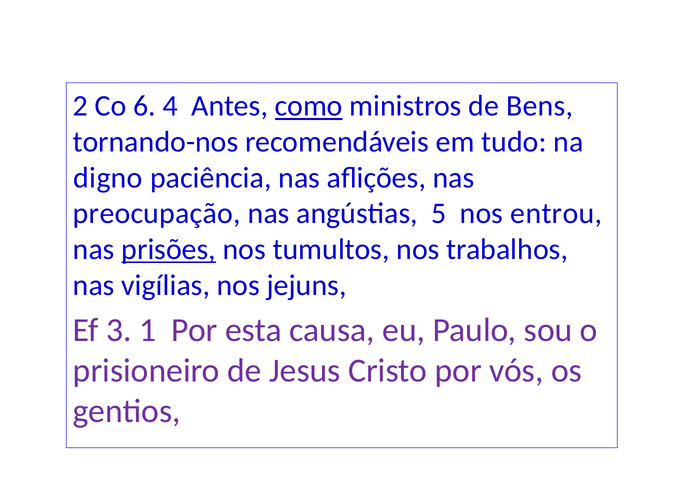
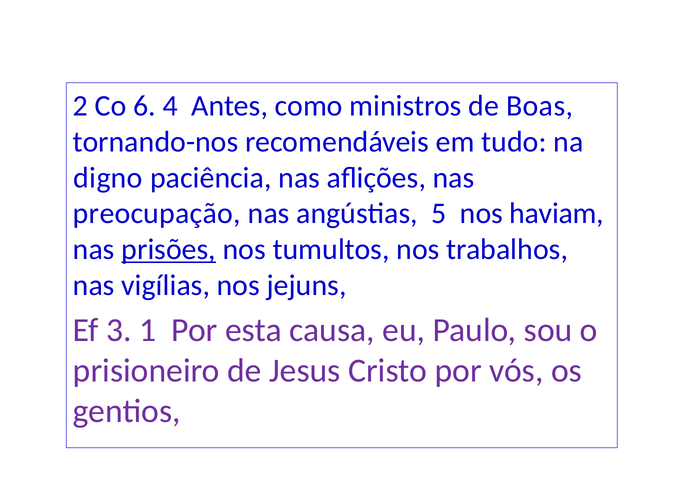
como underline: present -> none
Bens: Bens -> Boas
entrou: entrou -> haviam
